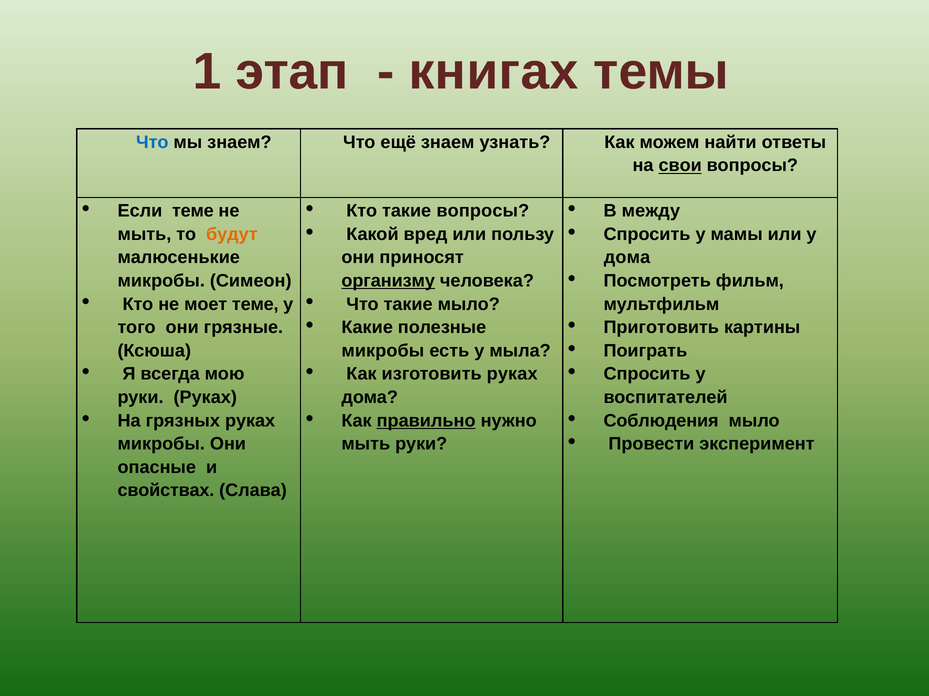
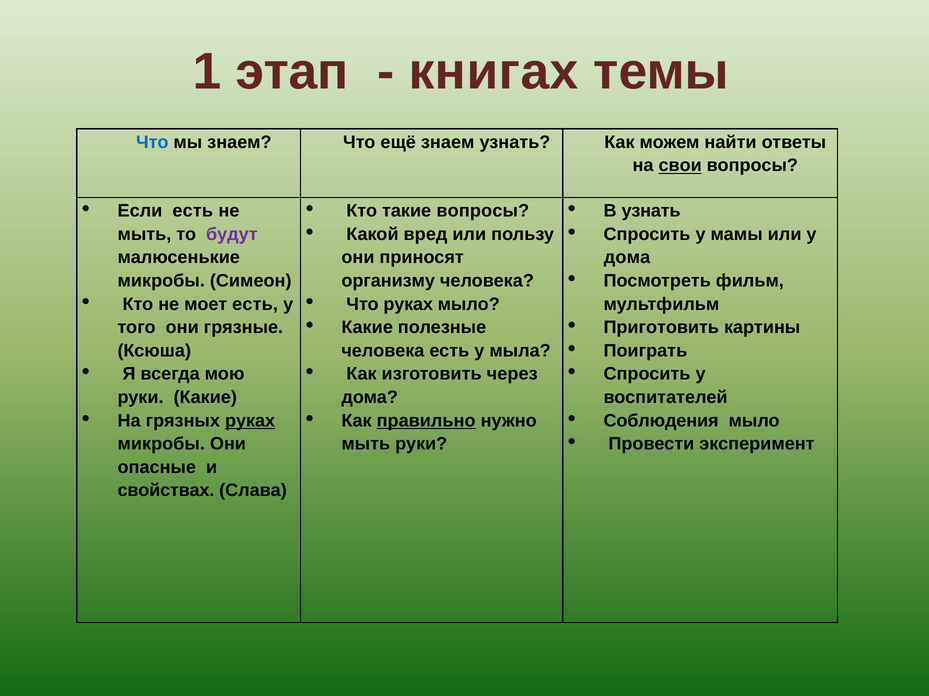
Если теме: теме -> есть
В между: между -> узнать
будут colour: orange -> purple
организму underline: present -> none
моет теме: теме -> есть
Что такие: такие -> руках
микробы at (383, 351): микробы -> человека
изготовить руках: руках -> через
руки Руках: Руках -> Какие
руках at (250, 421) underline: none -> present
